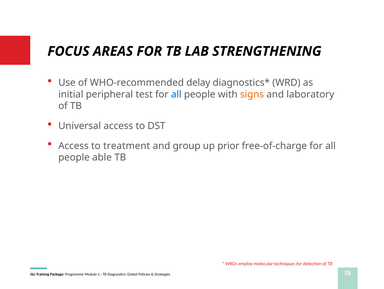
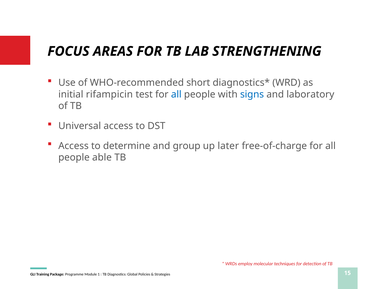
delay: delay -> short
peripheral: peripheral -> rifampicin
signs colour: orange -> blue
treatment: treatment -> determine
prior: prior -> later
